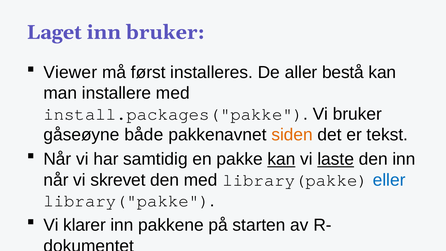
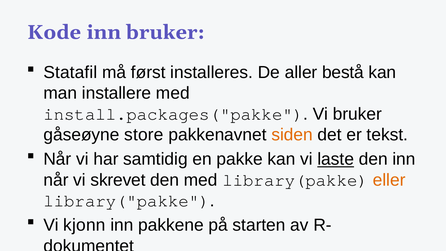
Laget: Laget -> Kode
Viewer: Viewer -> Statafil
både: både -> store
kan at (281, 159) underline: present -> none
eller colour: blue -> orange
klarer: klarer -> kjonn
